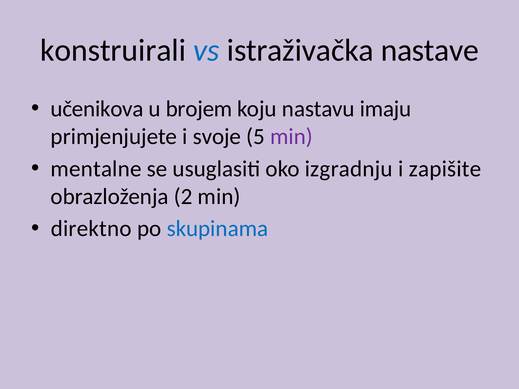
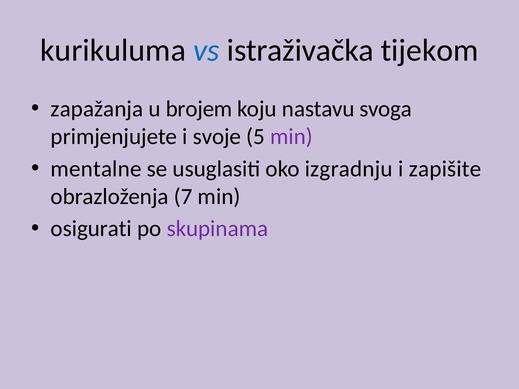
konstruirali: konstruirali -> kurikuluma
nastave: nastave -> tijekom
učenikova: učenikova -> zapažanja
imaju: imaju -> svoga
2: 2 -> 7
direktno: direktno -> osigurati
skupinama colour: blue -> purple
